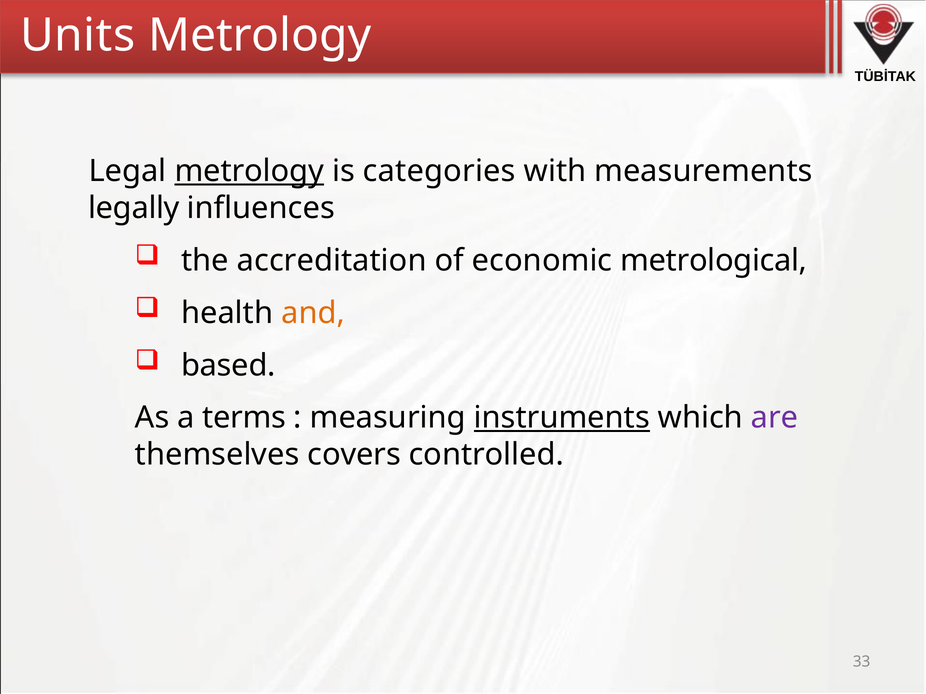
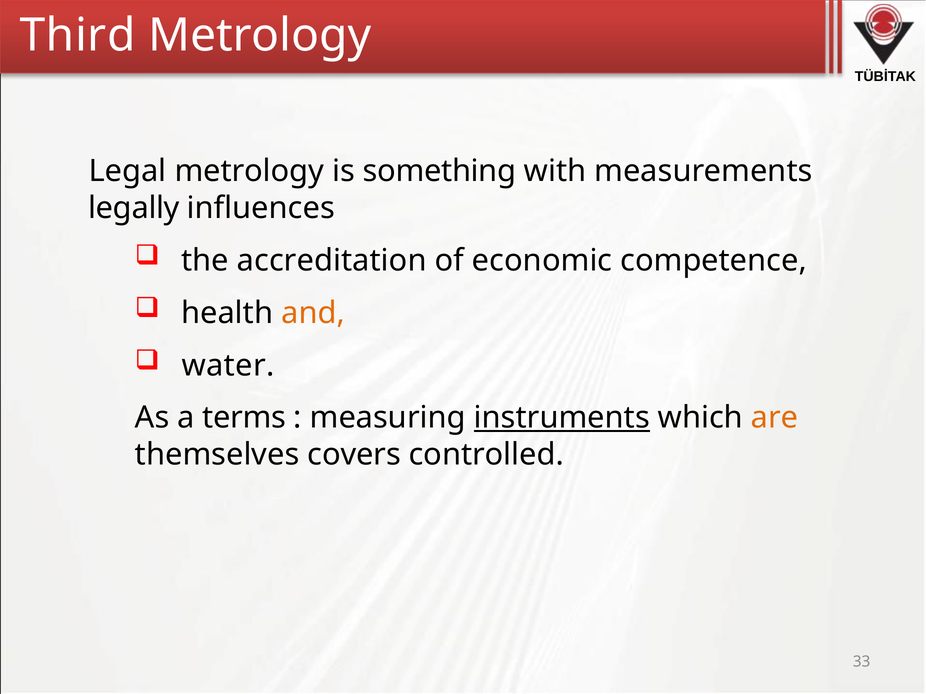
Units: Units -> Third
metrology at (249, 171) underline: present -> none
categories: categories -> something
metrological: metrological -> competence
based: based -> water
are colour: purple -> orange
